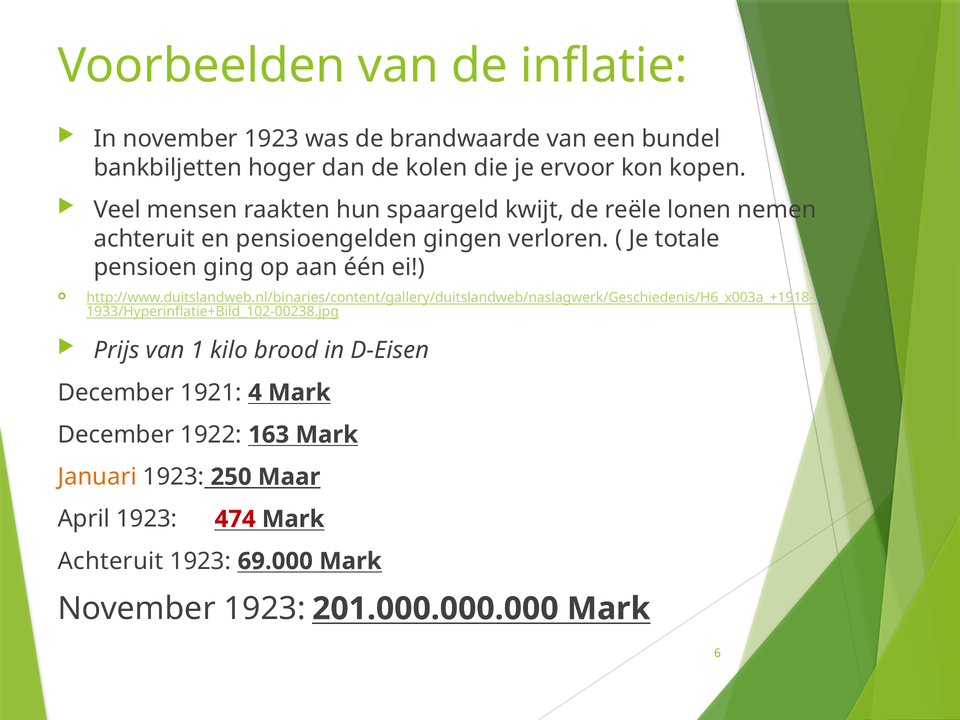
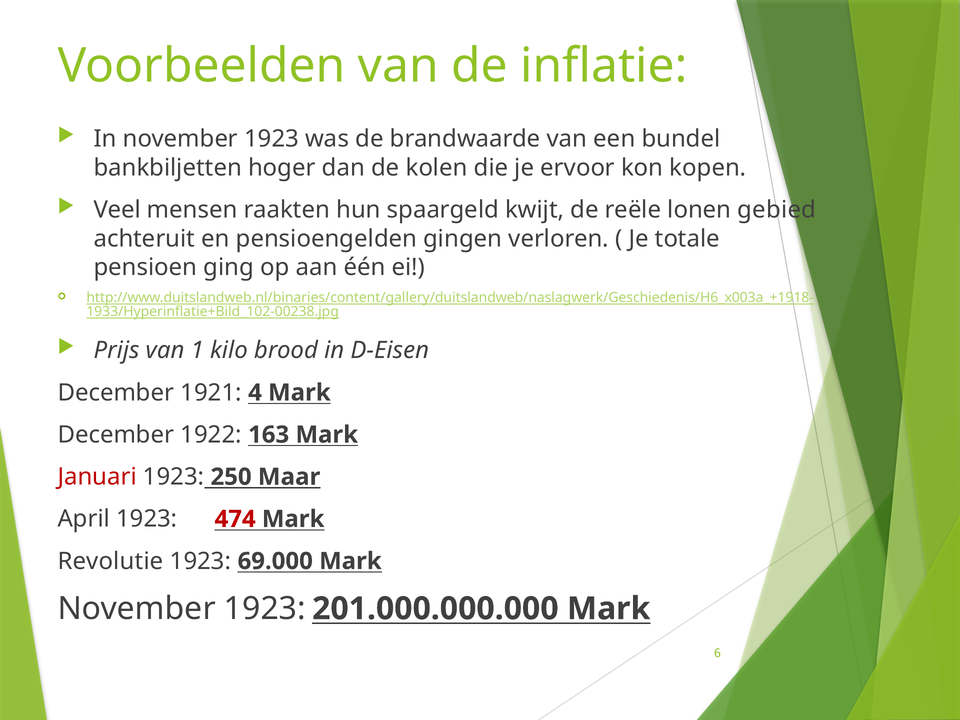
nemen: nemen -> gebied
Januari colour: orange -> red
Achteruit at (111, 561): Achteruit -> Revolutie
